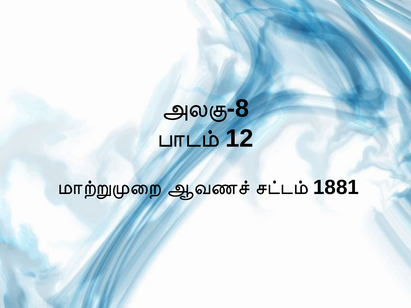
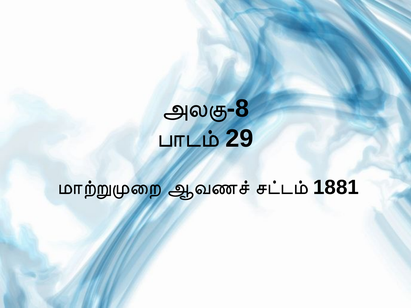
12: 12 -> 29
